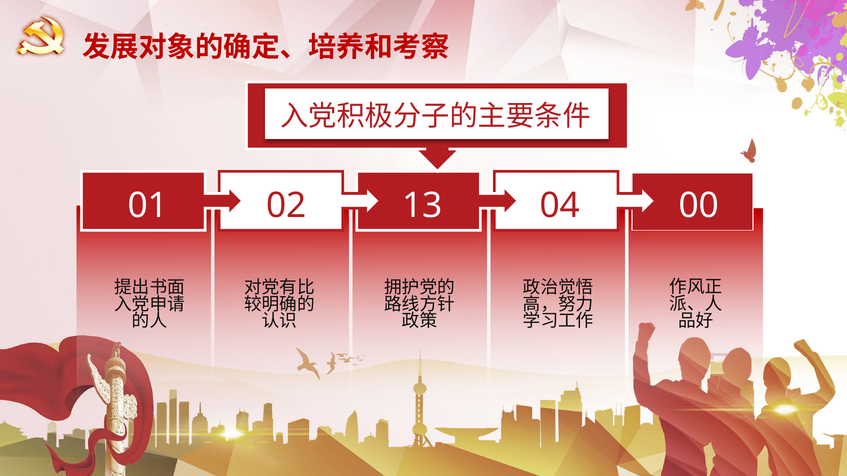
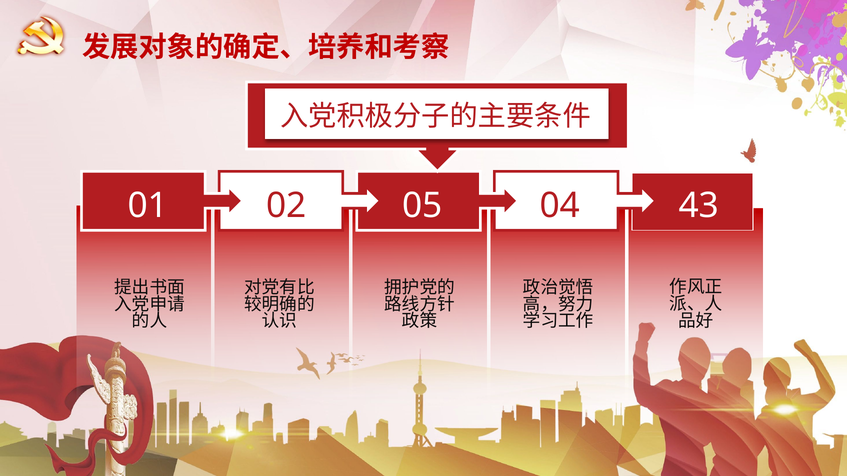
13: 13 -> 05
00: 00 -> 43
